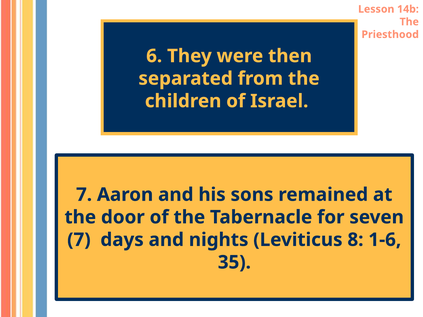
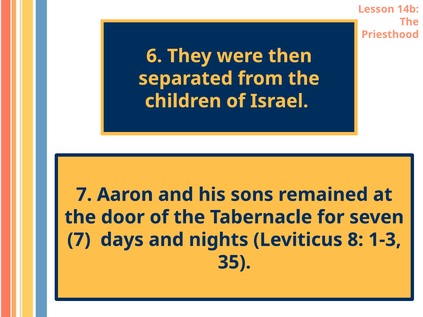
1-6: 1-6 -> 1-3
